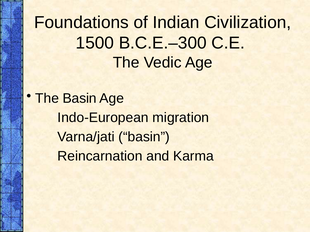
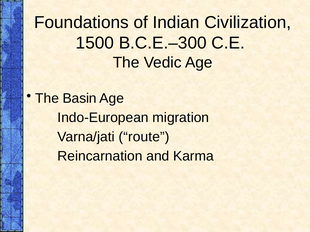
Varna/jati basin: basin -> route
